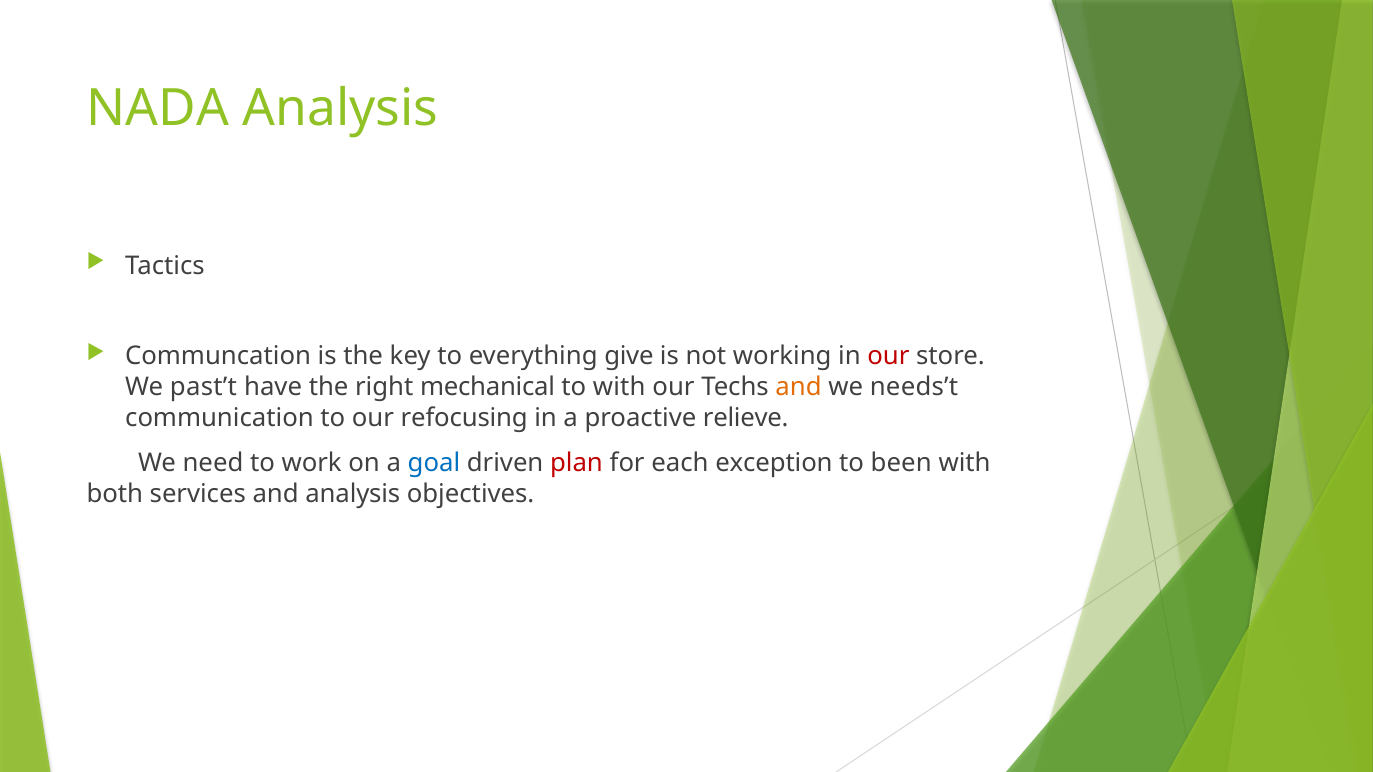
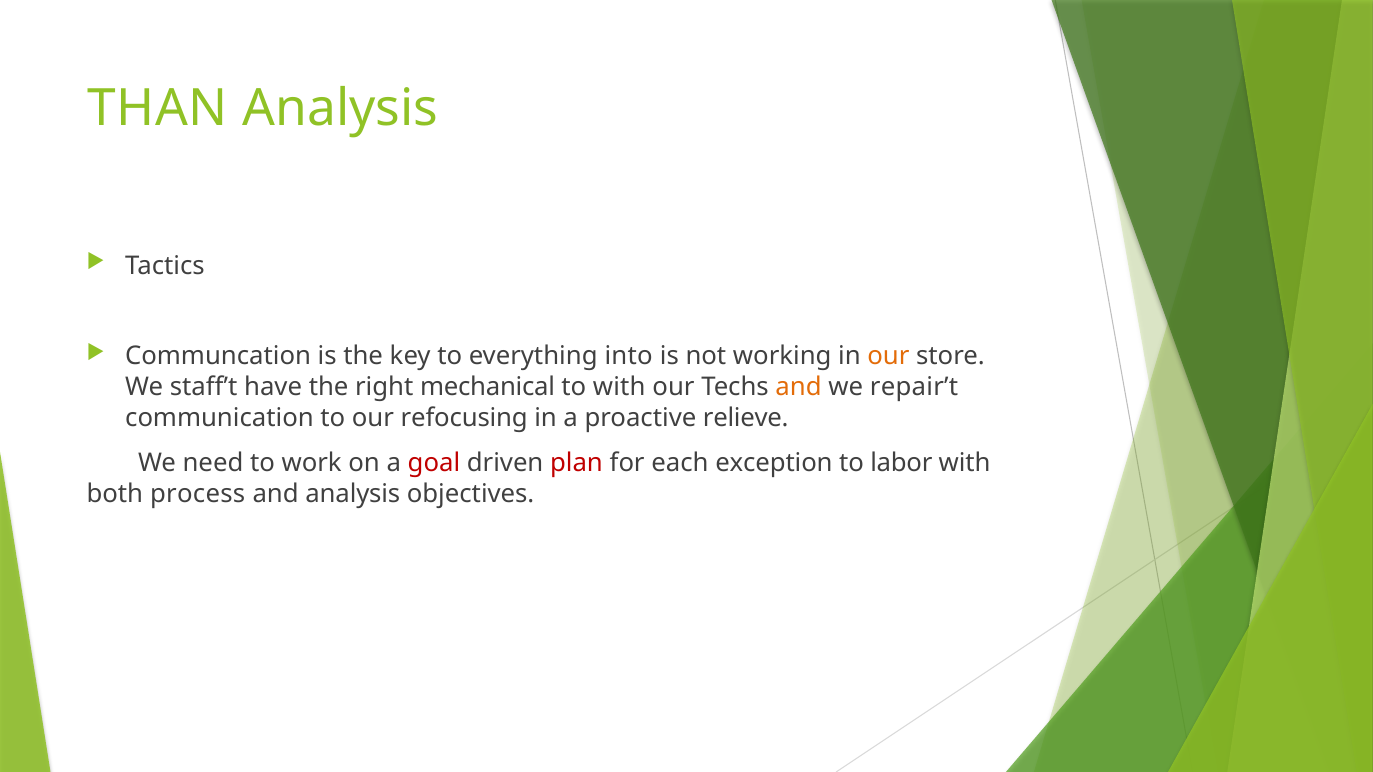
NADA: NADA -> THAN
give: give -> into
our at (888, 356) colour: red -> orange
past’t: past’t -> staff’t
needs’t: needs’t -> repair’t
goal colour: blue -> red
been: been -> labor
services: services -> process
